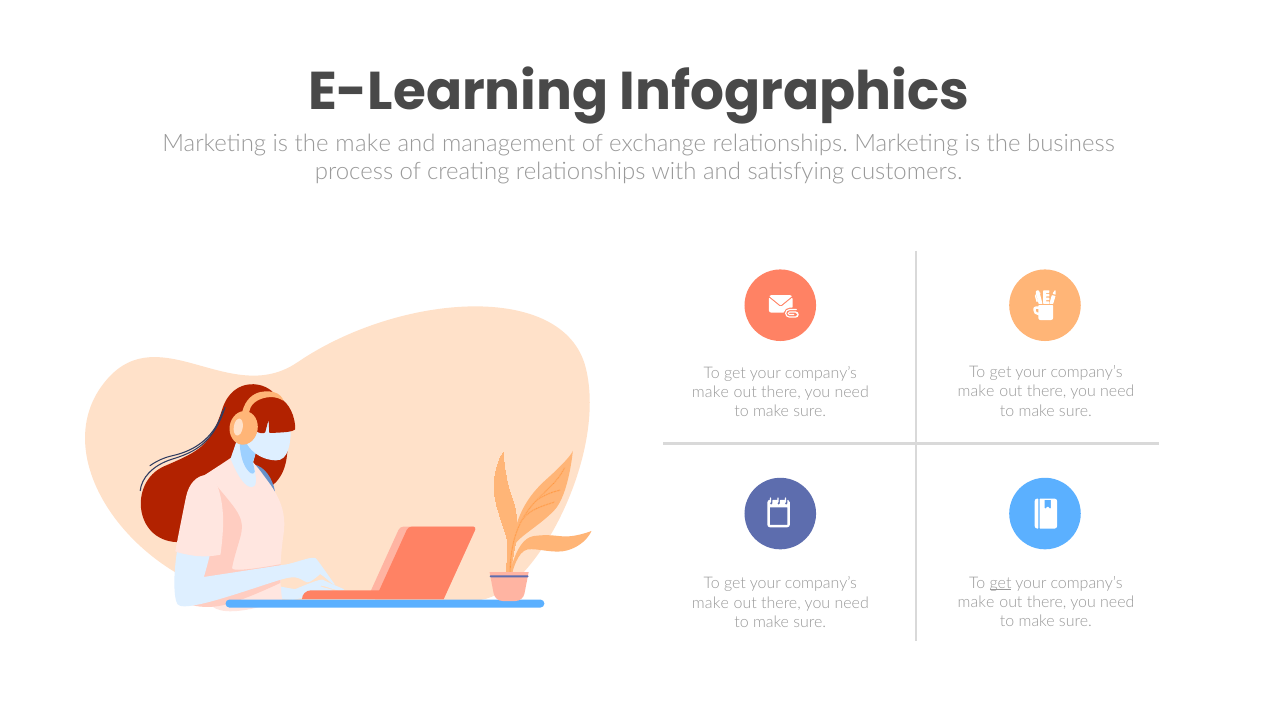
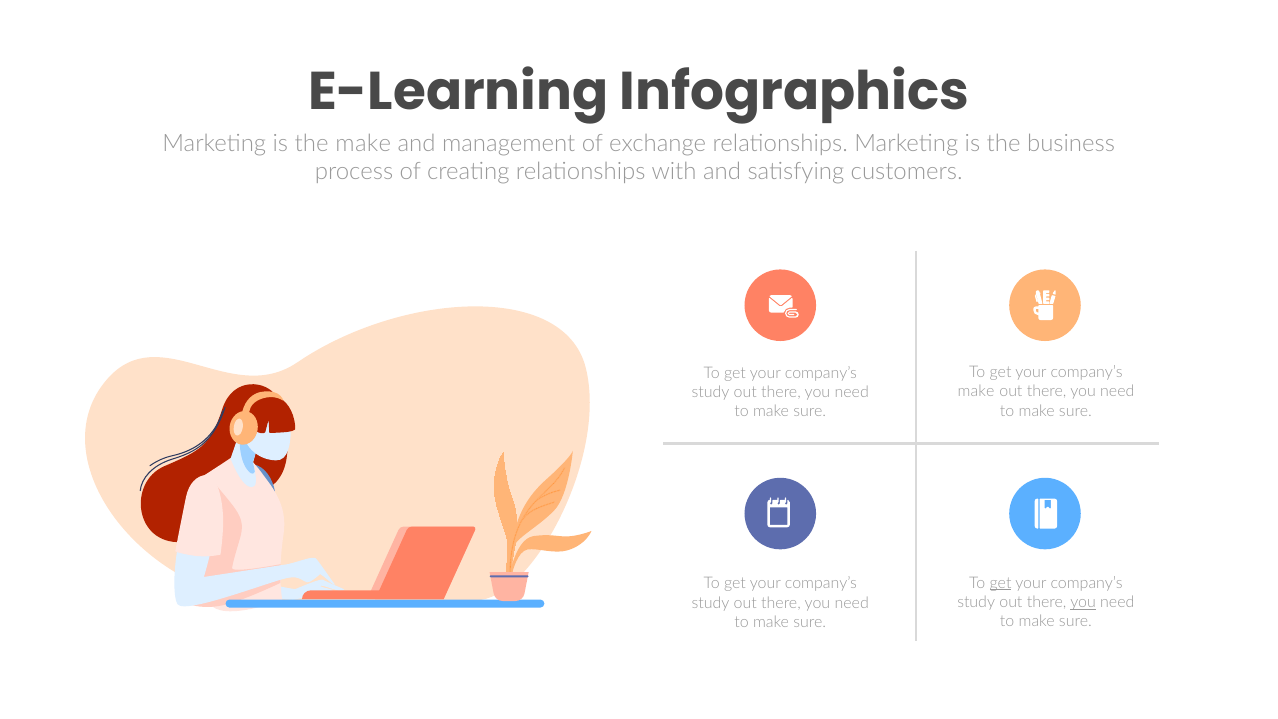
make at (710, 392): make -> study
make at (976, 602): make -> study
you at (1083, 602) underline: none -> present
make at (710, 603): make -> study
